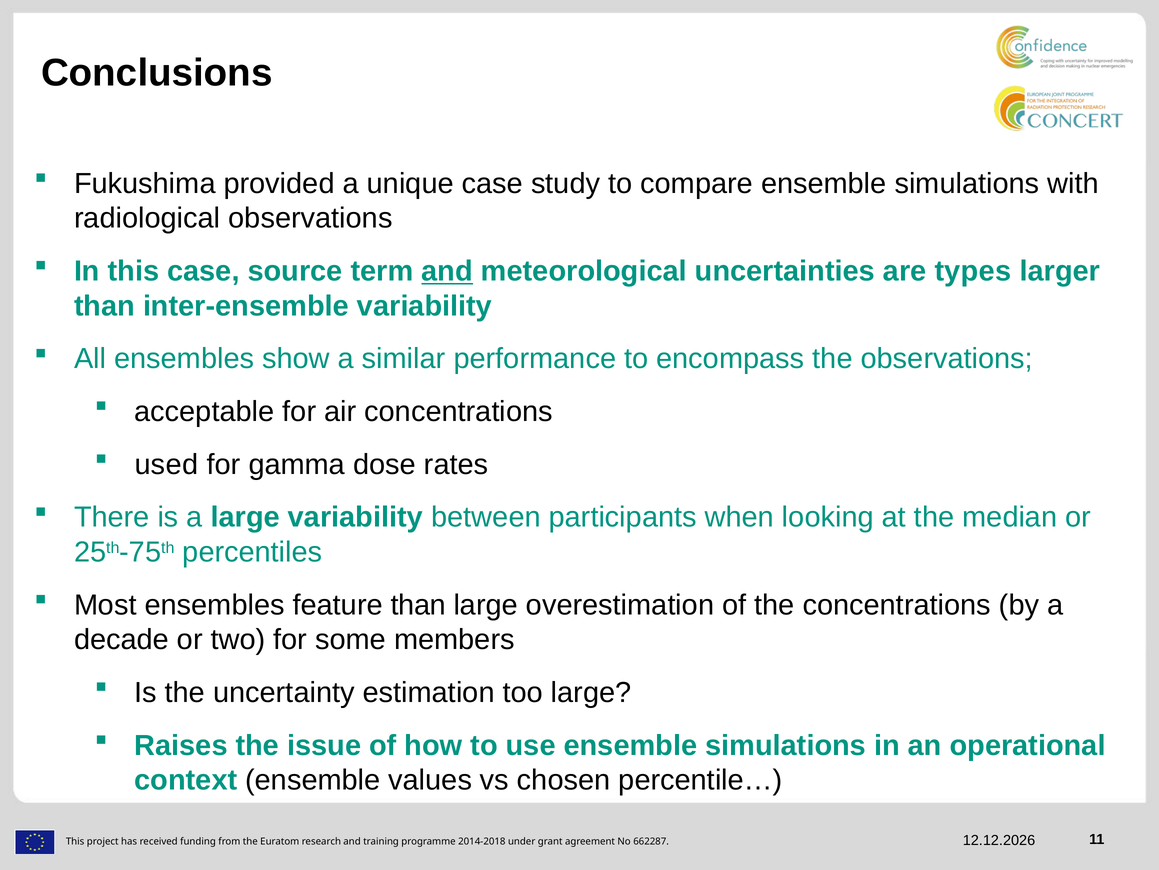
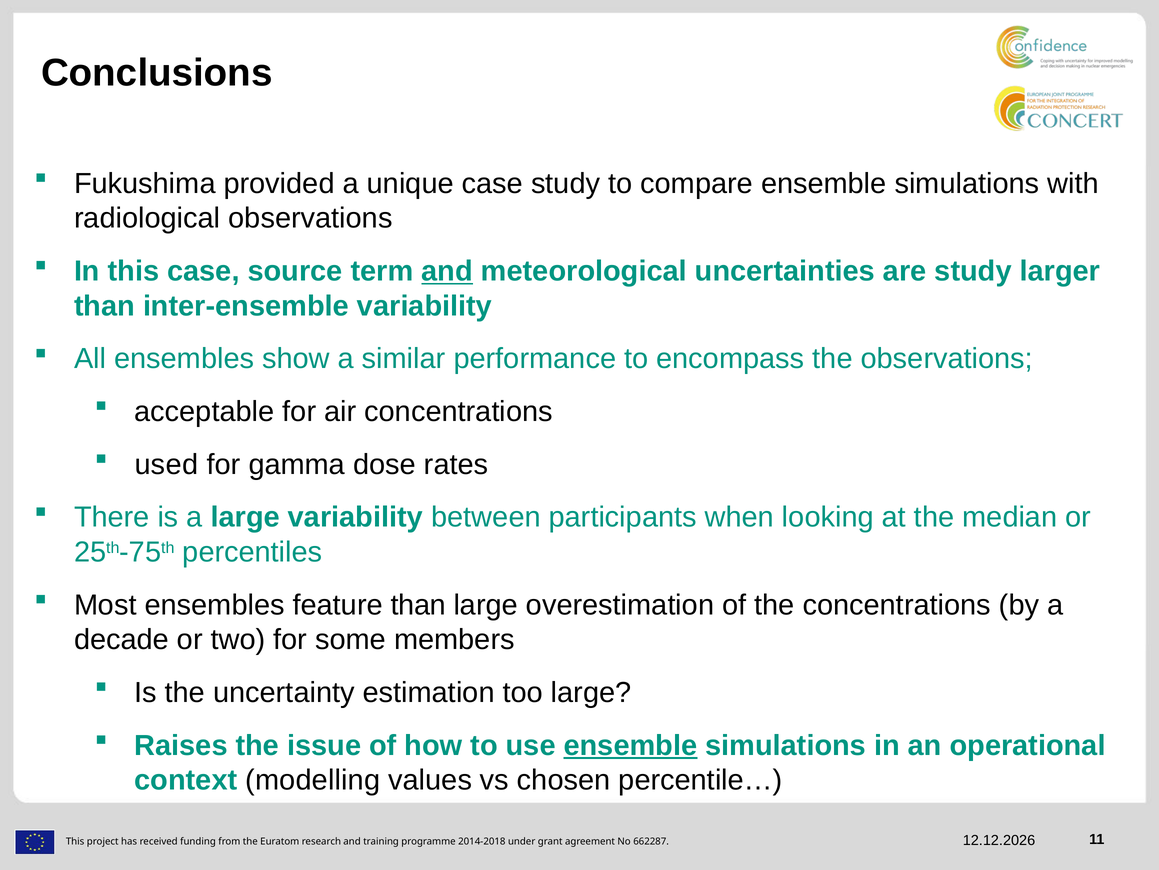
are types: types -> study
ensemble at (630, 745) underline: none -> present
context ensemble: ensemble -> modelling
